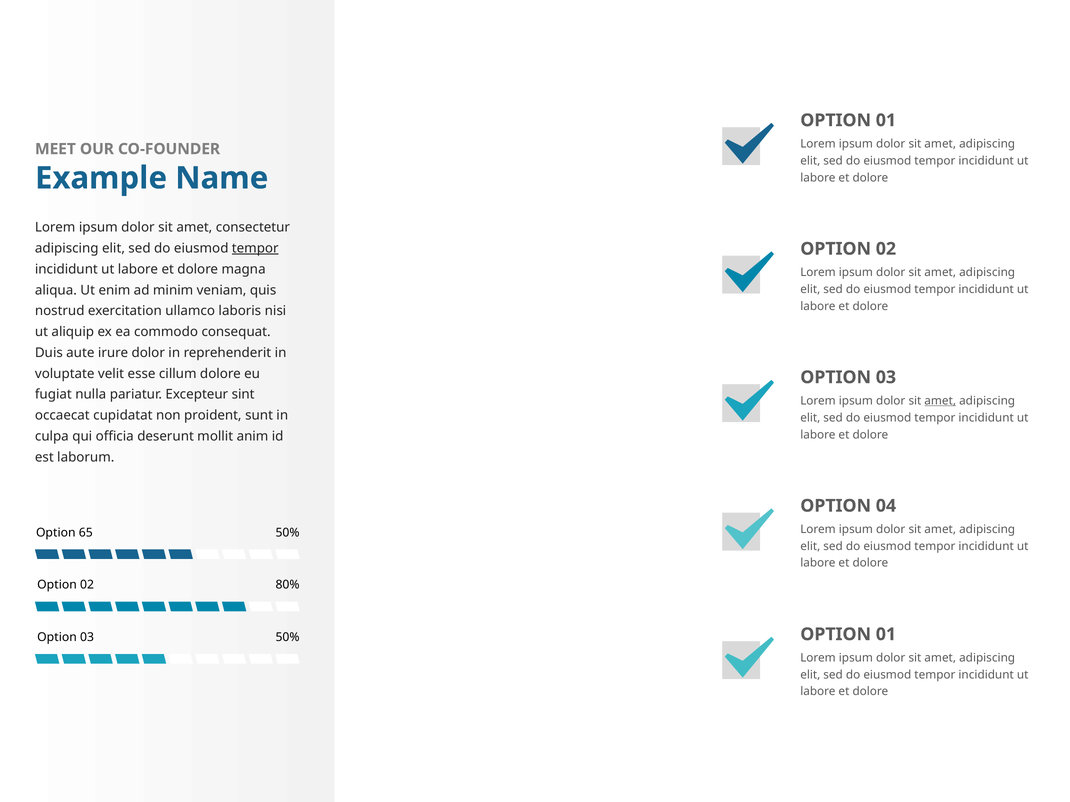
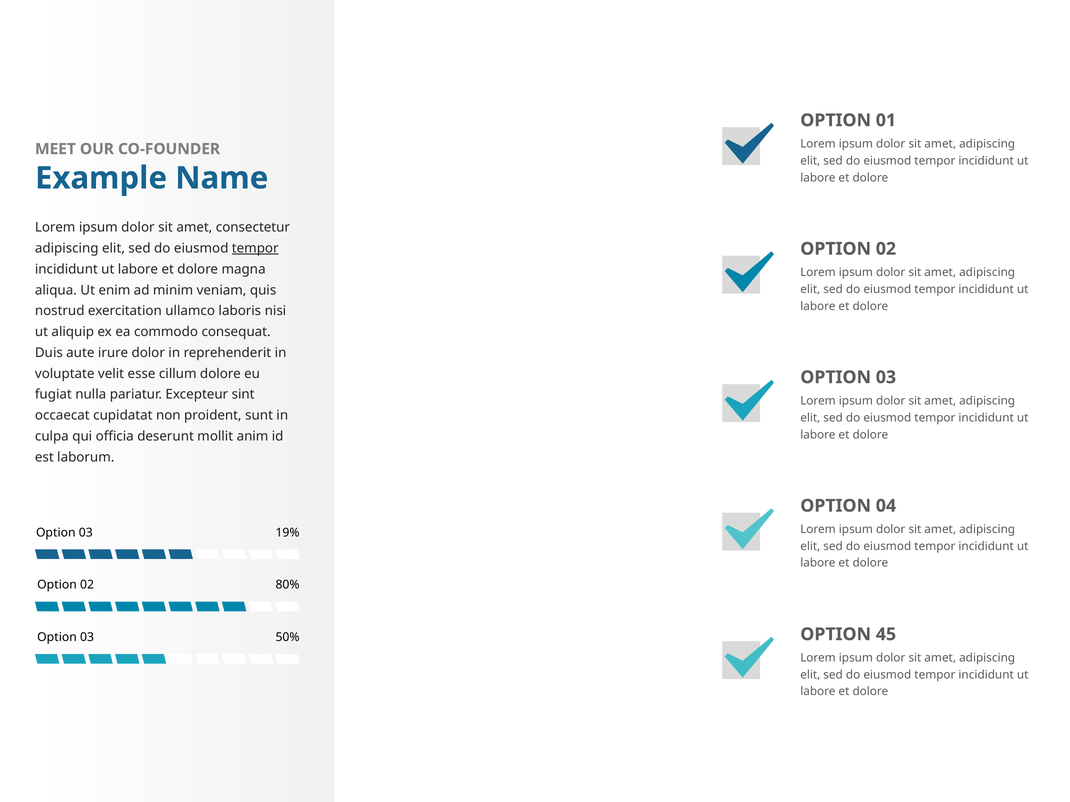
amet at (940, 401) underline: present -> none
65 at (86, 533): 65 -> 03
50% at (288, 533): 50% -> 19%
01 at (886, 635): 01 -> 45
